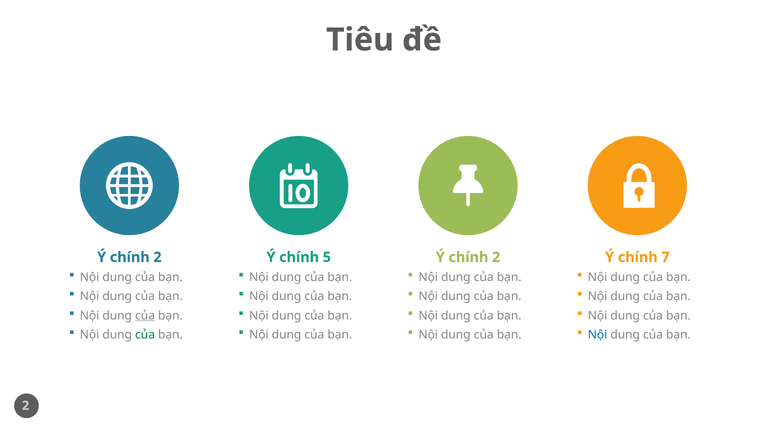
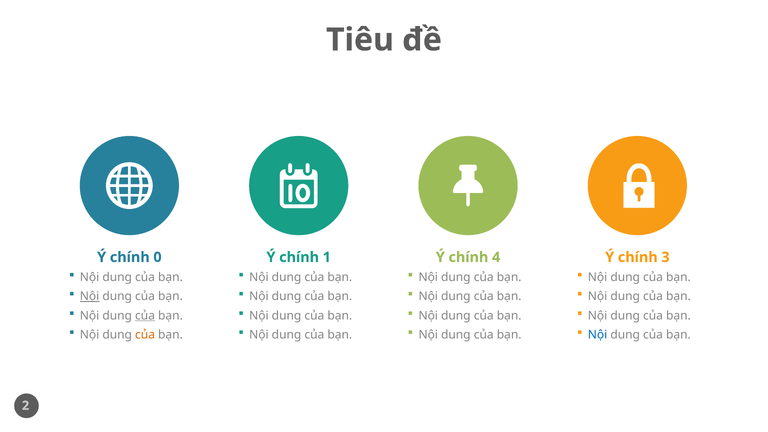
2 at (157, 257): 2 -> 0
5: 5 -> 1
2 at (496, 257): 2 -> 4
7: 7 -> 3
Nội at (90, 296) underline: none -> present
của at (145, 335) colour: green -> orange
